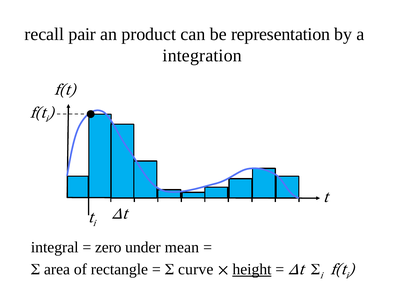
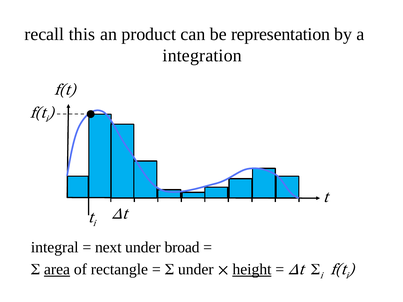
pair: pair -> this
zero: zero -> next
mean: mean -> broad
area underline: none -> present
S curve: curve -> under
